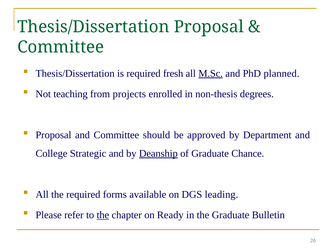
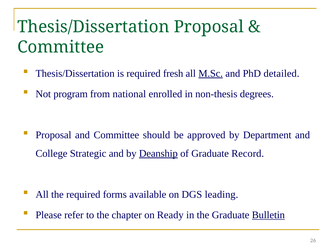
planned: planned -> detailed
teaching: teaching -> program
projects: projects -> national
Chance: Chance -> Record
the at (103, 215) underline: present -> none
Bulletin underline: none -> present
